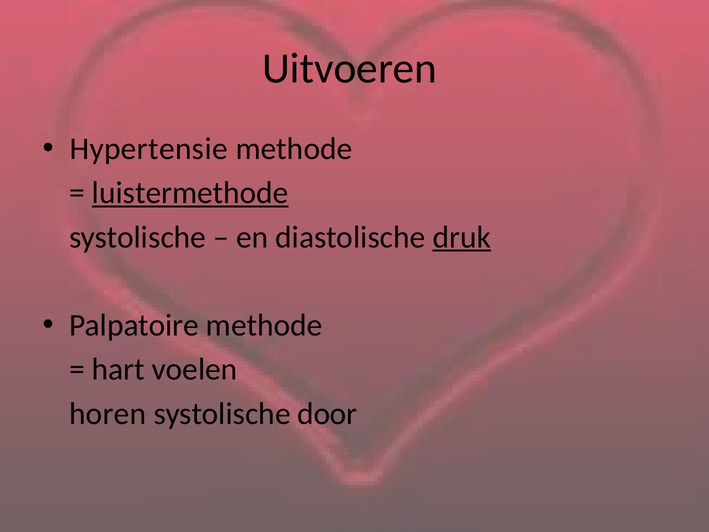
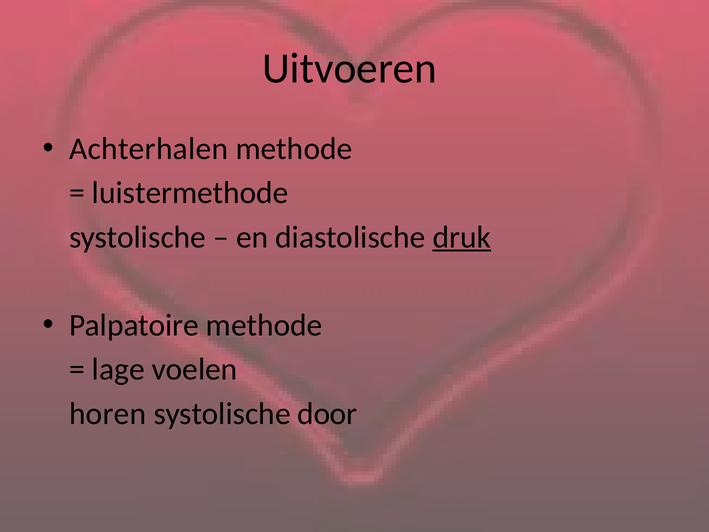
Hypertensie: Hypertensie -> Achterhalen
luistermethode underline: present -> none
hart: hart -> lage
